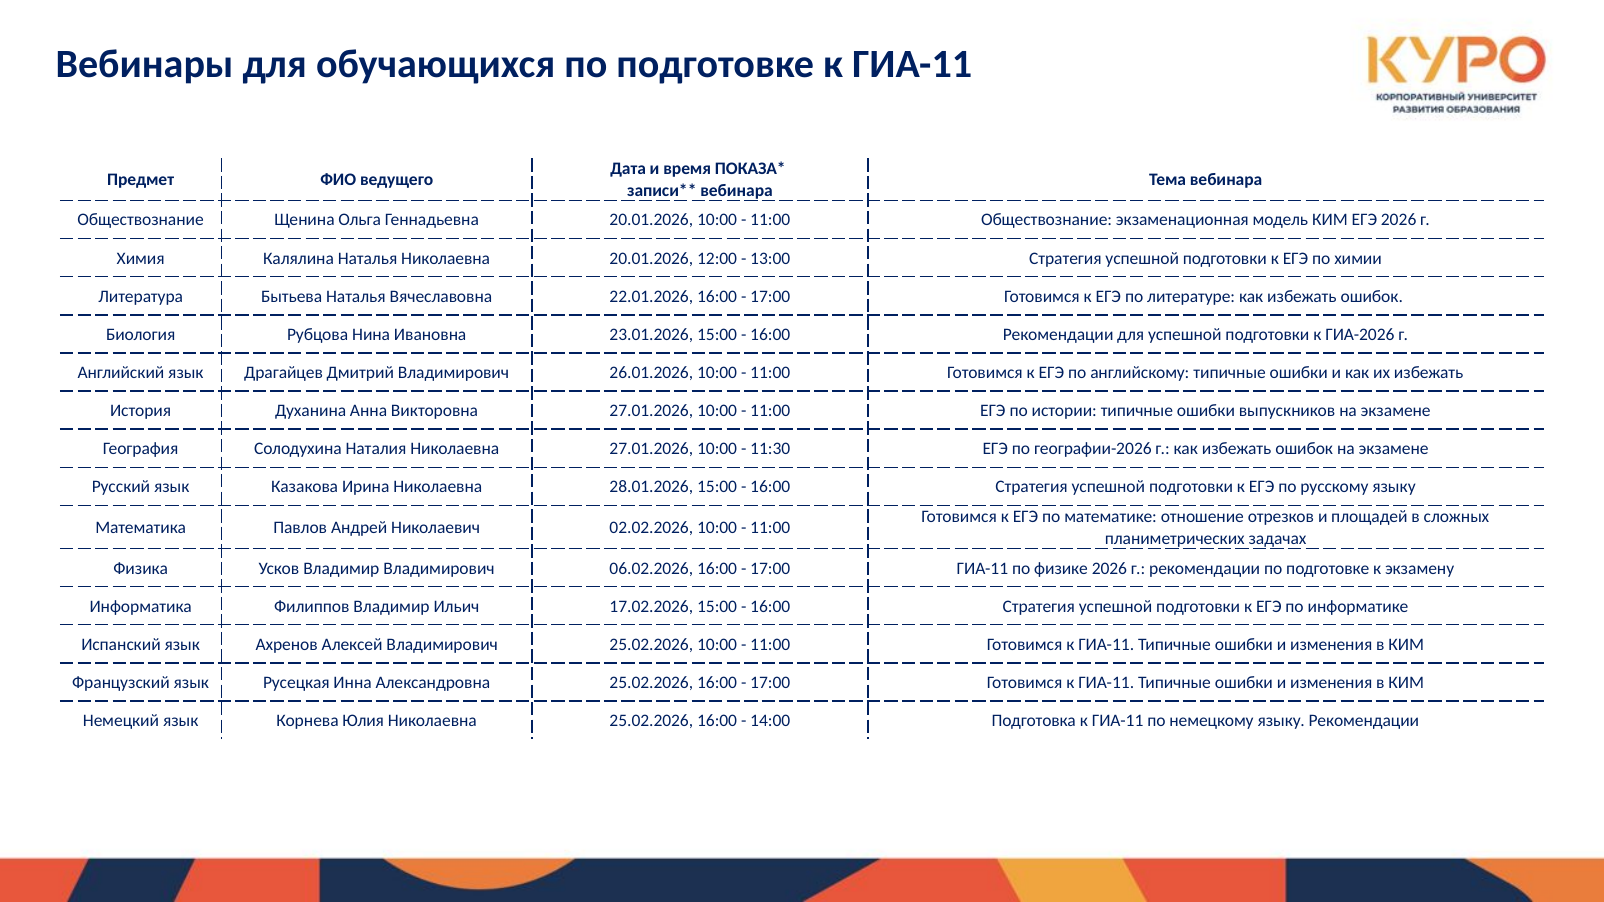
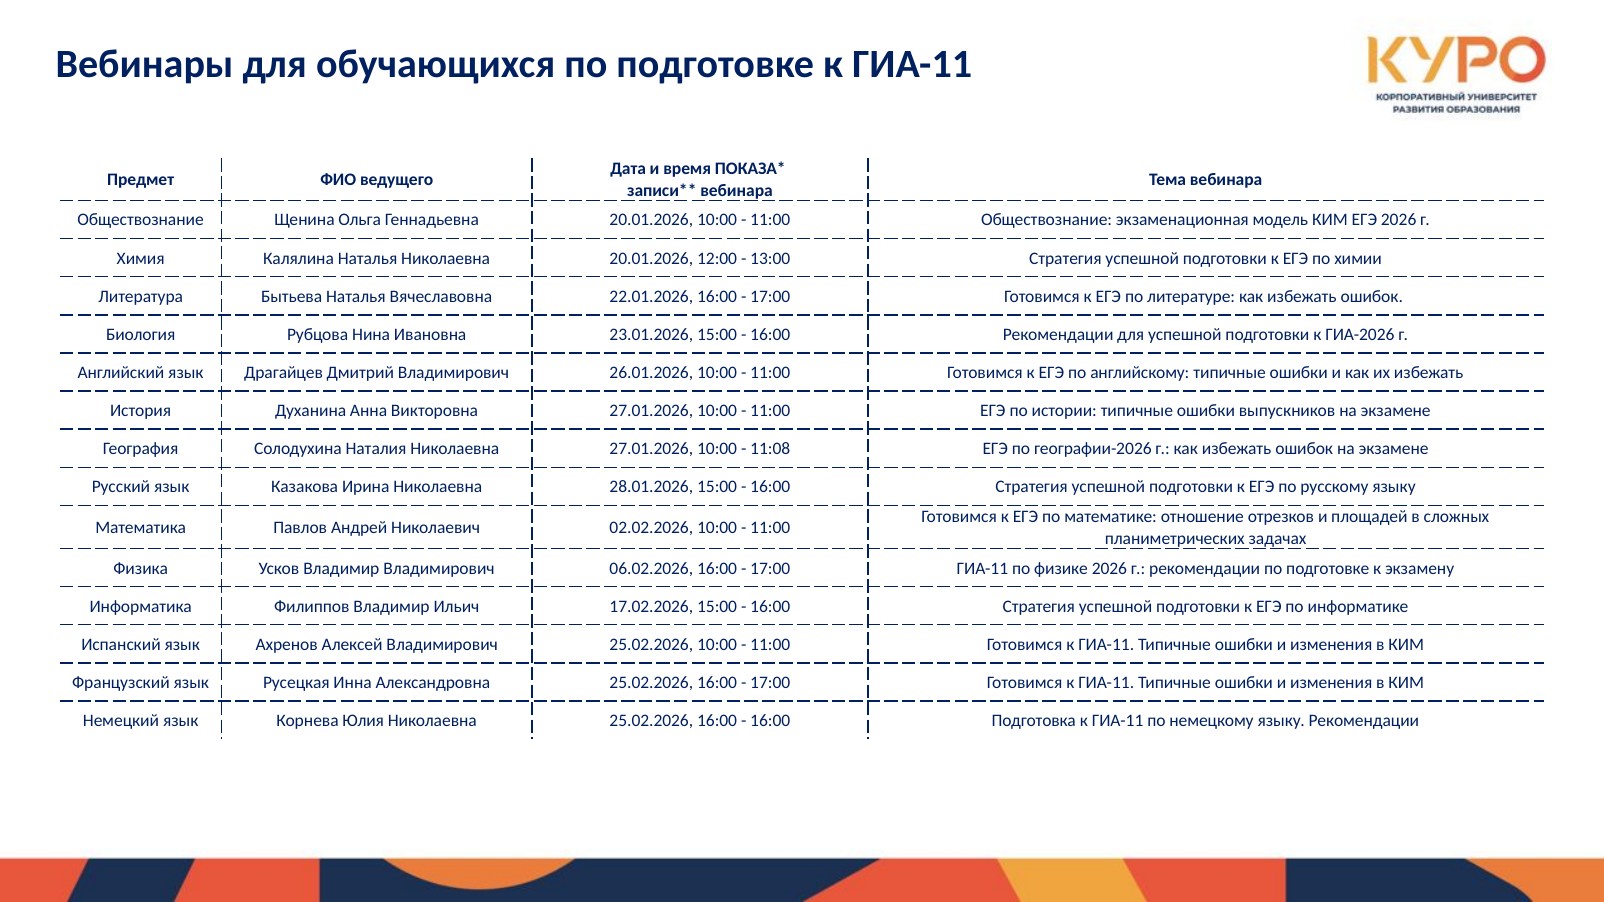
11:30: 11:30 -> 11:08
14:00 at (770, 721): 14:00 -> 16:00
